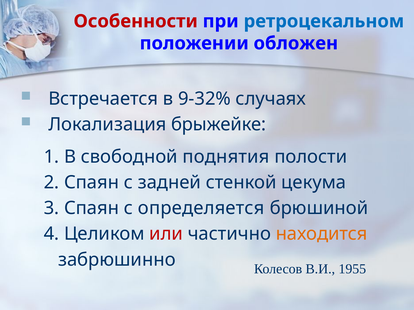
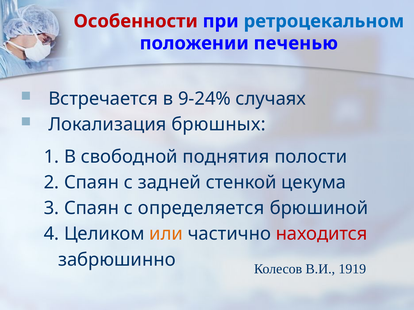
обложен: обложен -> печенью
9-32%: 9-32% -> 9-24%
брыжейке: брыжейке -> брюшных
или colour: red -> orange
находится colour: orange -> red
1955: 1955 -> 1919
